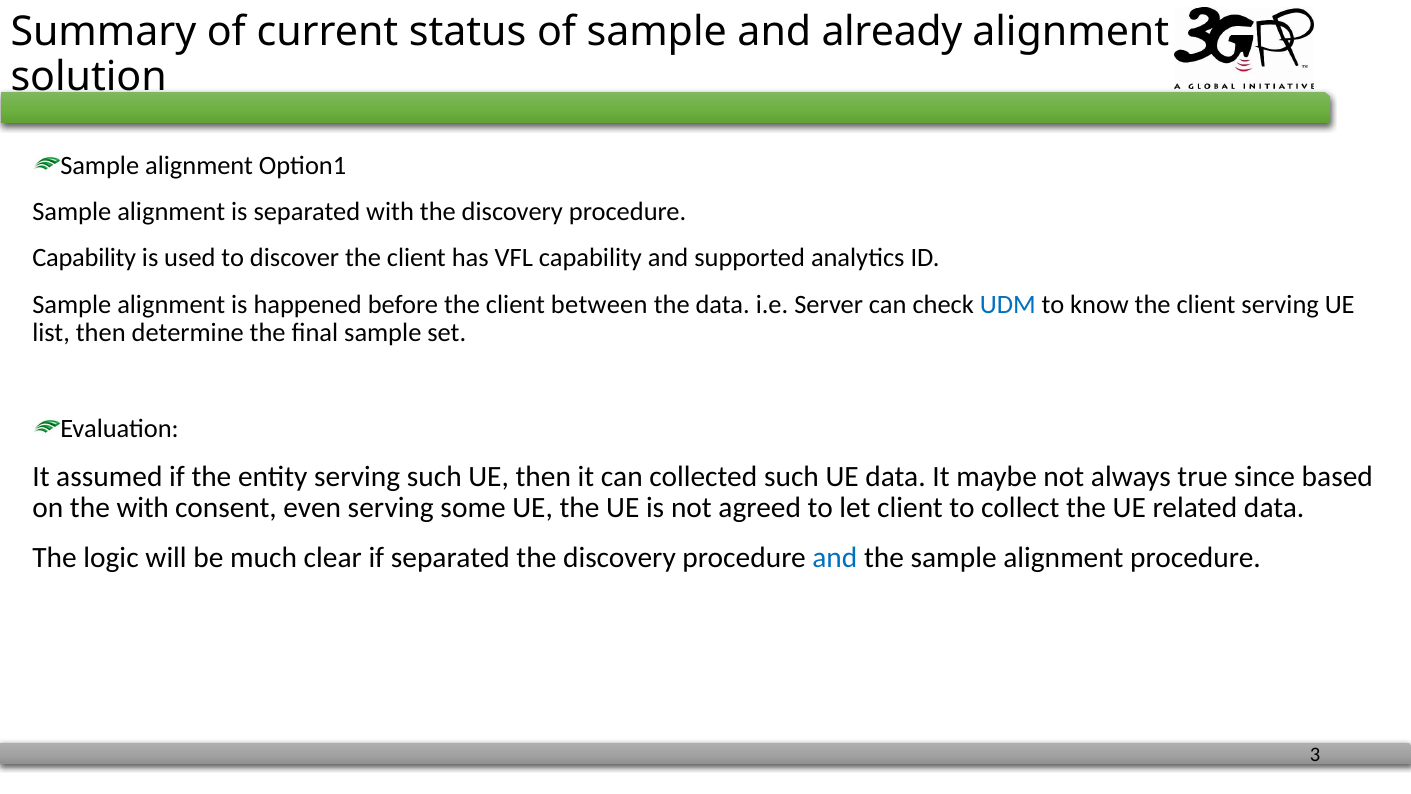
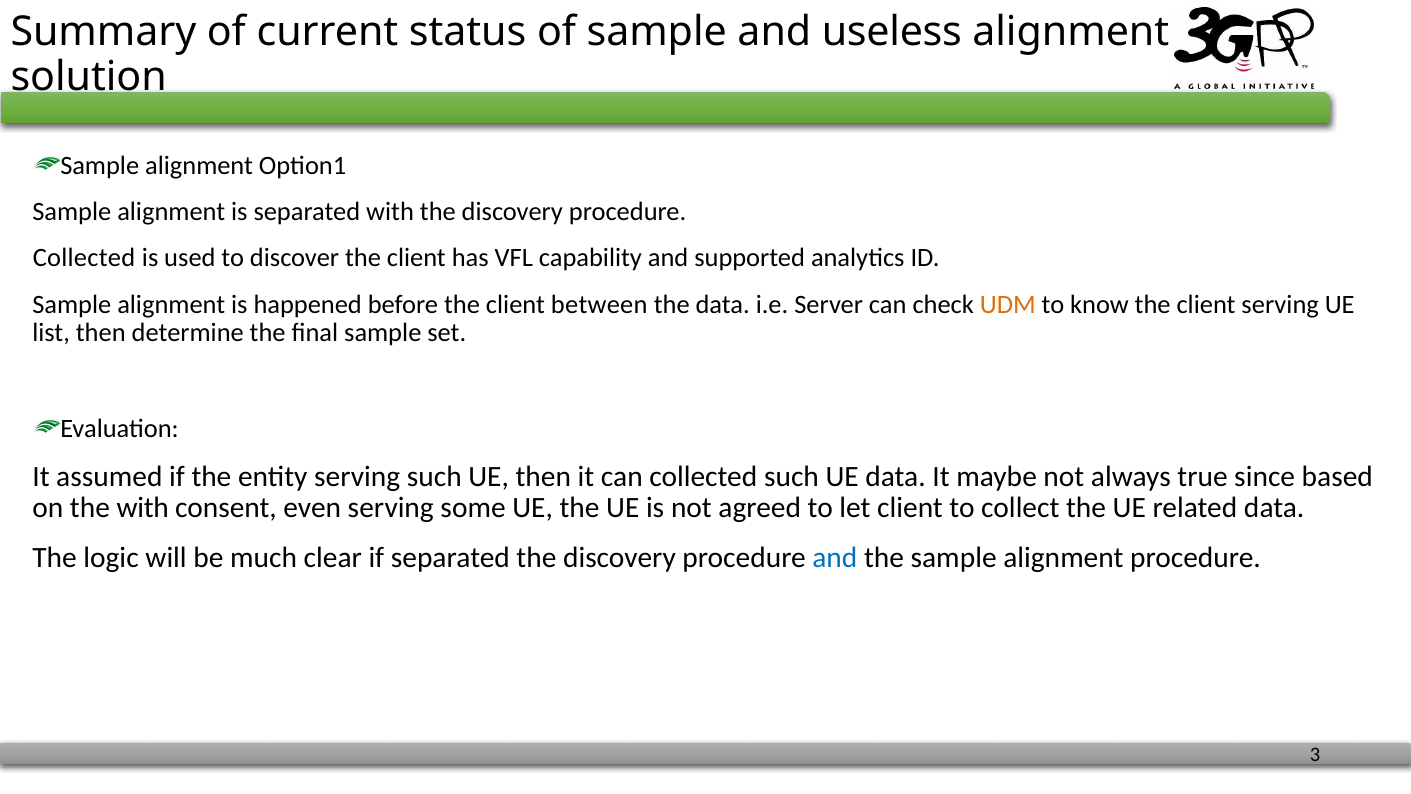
already: already -> useless
Capability at (84, 258): Capability -> Collected
UDM colour: blue -> orange
